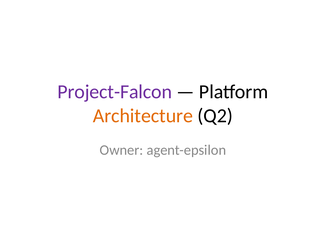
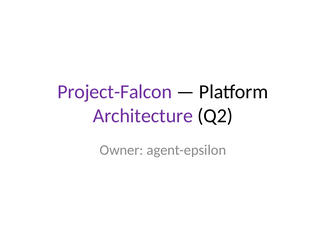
Architecture colour: orange -> purple
